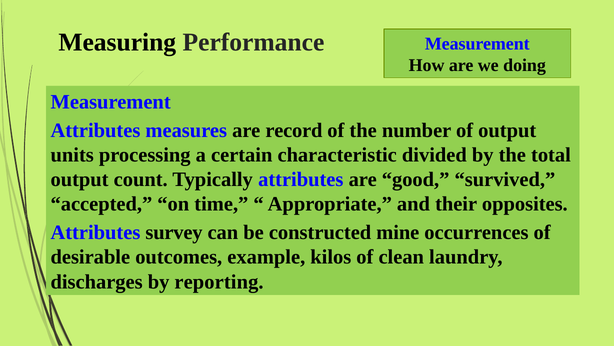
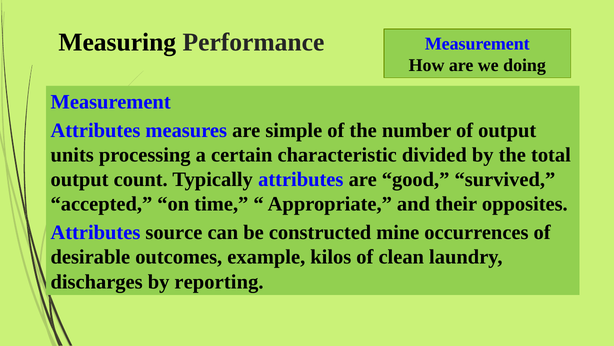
record: record -> simple
survey: survey -> source
